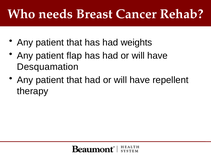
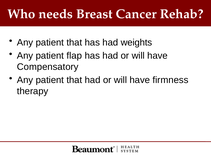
Desquamation: Desquamation -> Compensatory
repellent: repellent -> firmness
